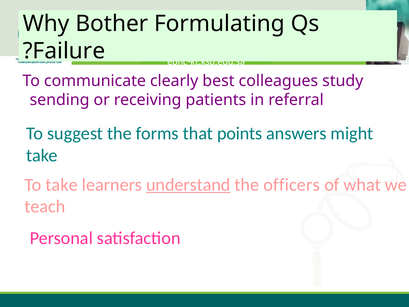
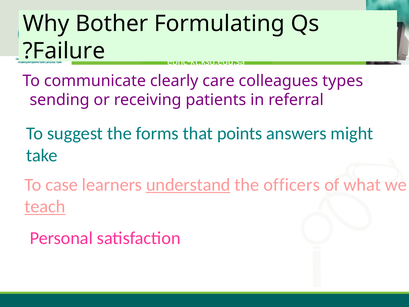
best: best -> care
study: study -> types
To take: take -> case
teach underline: none -> present
